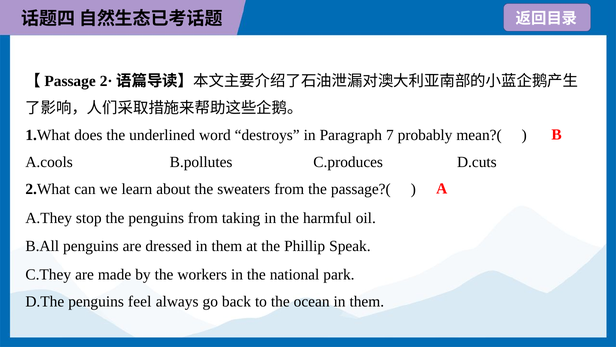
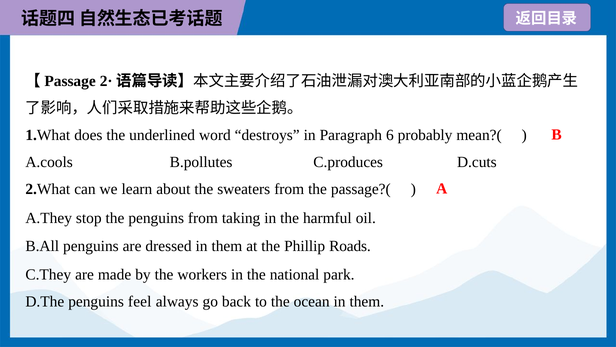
7: 7 -> 6
Speak: Speak -> Roads
